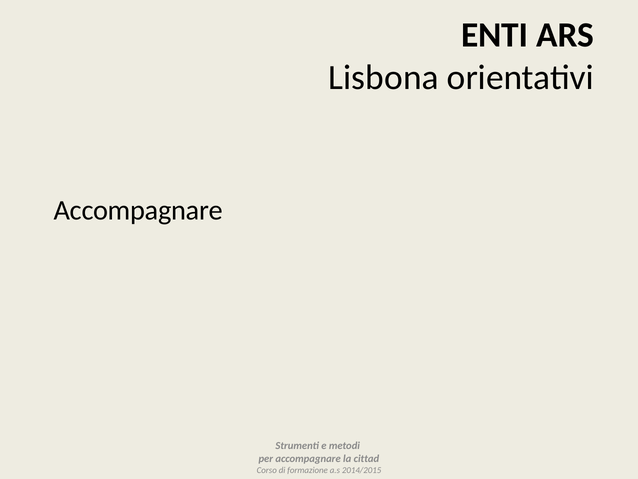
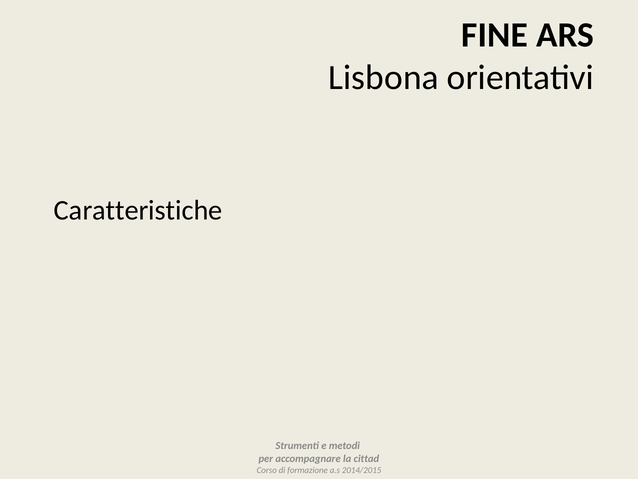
ENTI: ENTI -> FINE
Accompagnare at (138, 210): Accompagnare -> Caratteristiche
